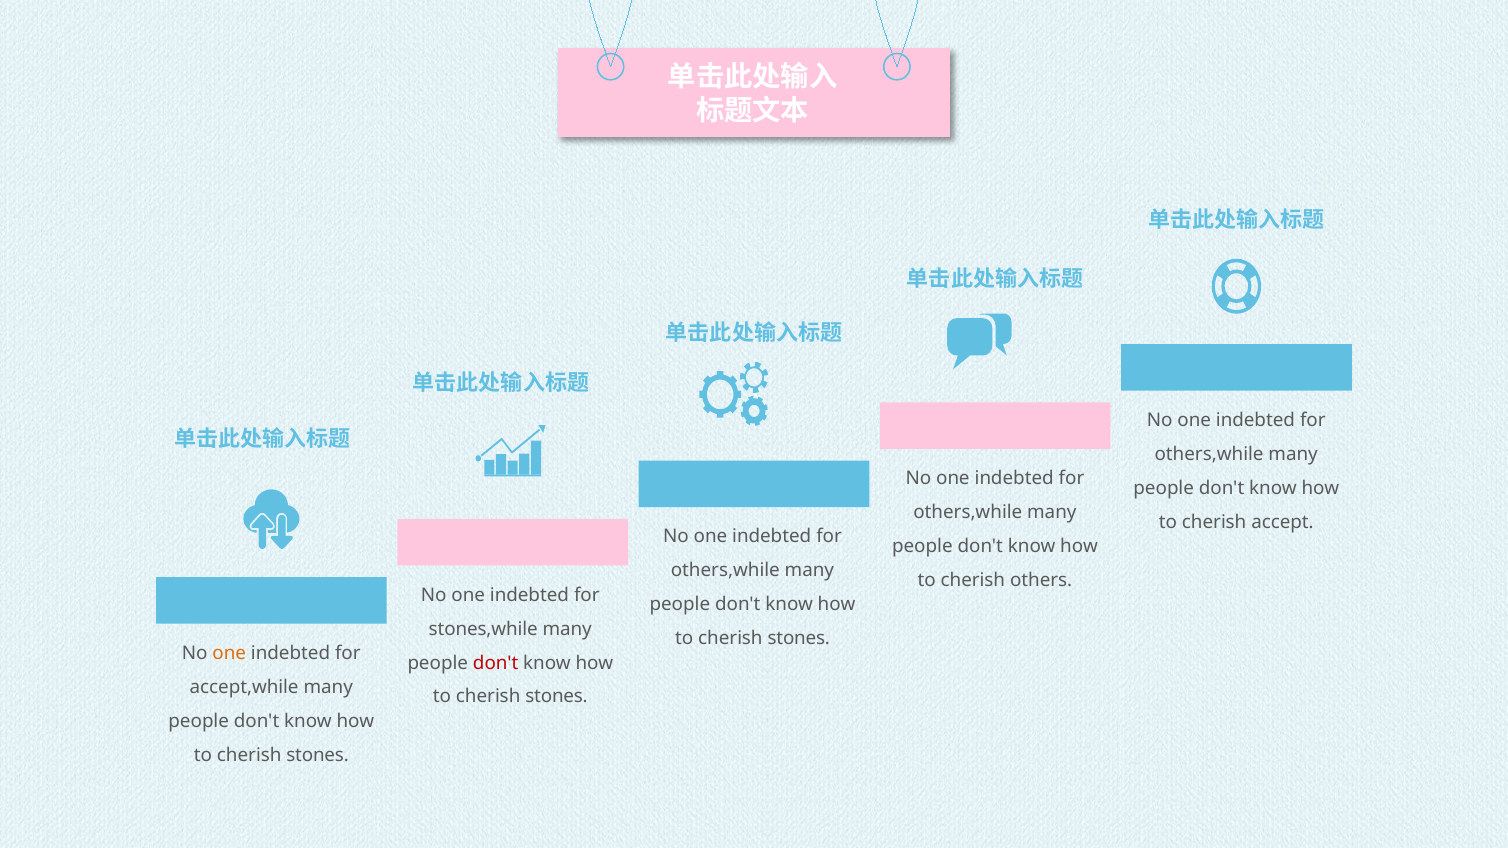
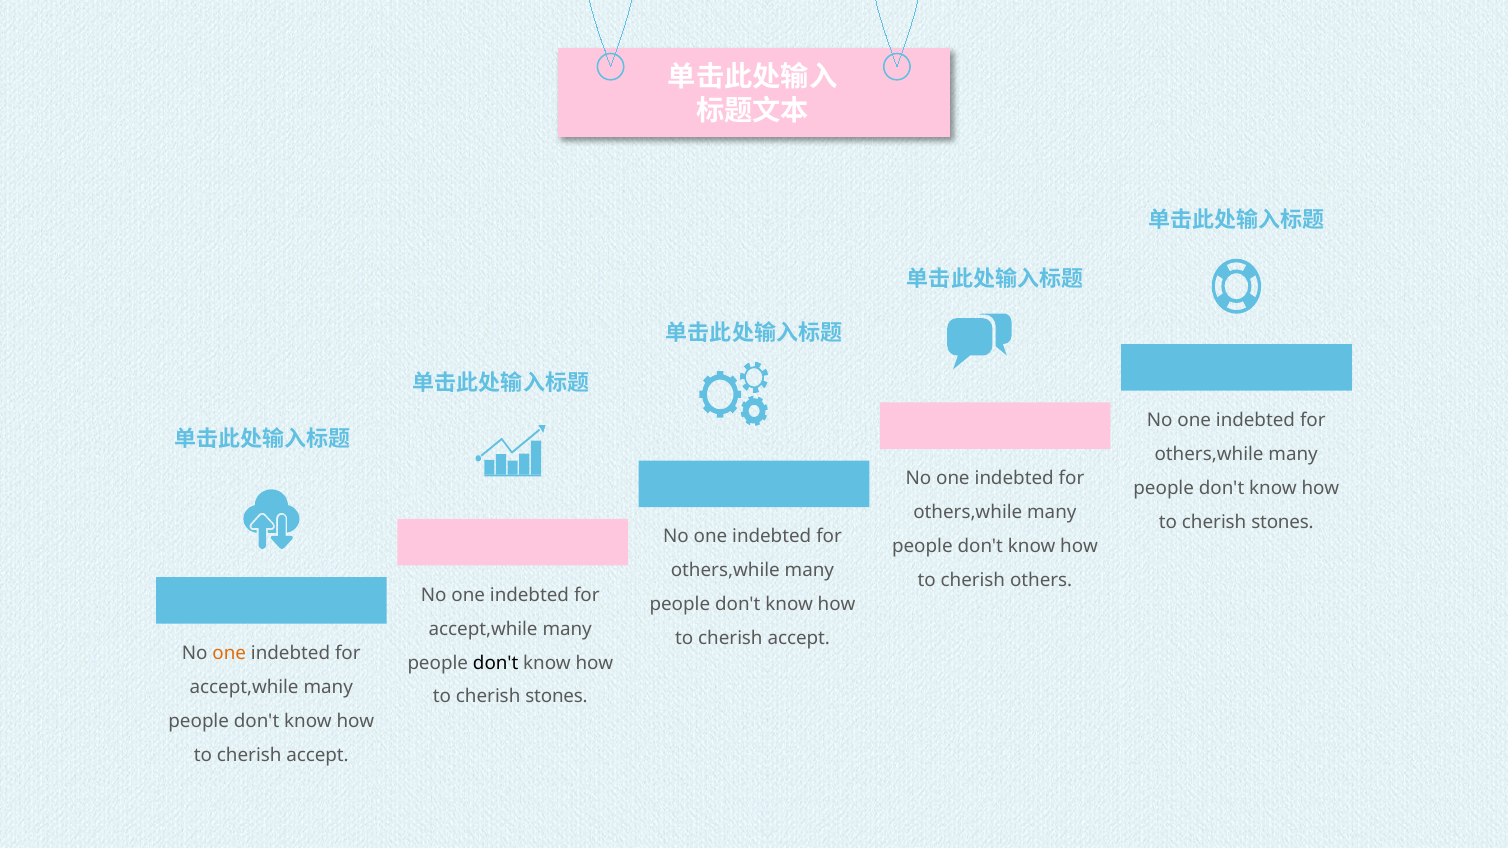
accept at (1282, 522): accept -> stones
stones,while at (483, 629): stones,while -> accept,while
stones at (799, 639): stones -> accept
don't at (496, 663) colour: red -> black
stones at (318, 755): stones -> accept
